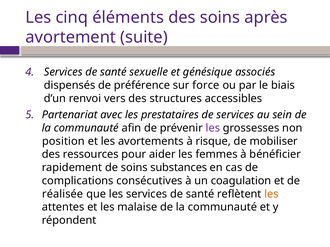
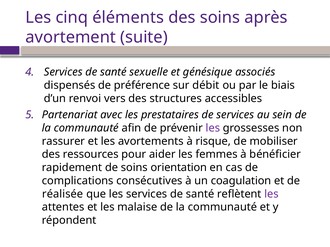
force: force -> débit
position: position -> rassurer
substances: substances -> orientation
les at (272, 194) colour: orange -> purple
